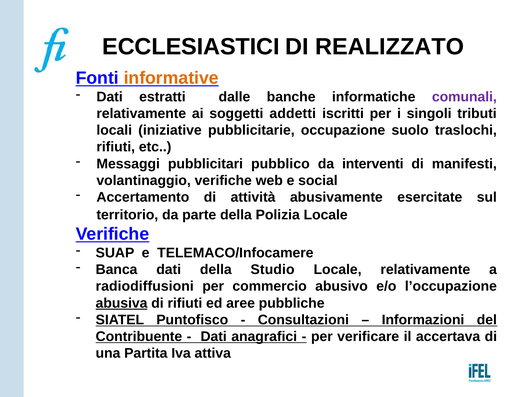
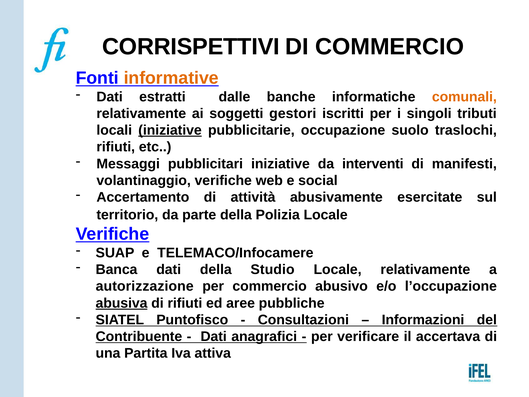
ECCLESIASTICI: ECCLESIASTICI -> CORRISPETTIVI
DI REALIZZATO: REALIZZATO -> COMMERCIO
comunali colour: purple -> orange
addetti: addetti -> gestori
iniziative at (170, 130) underline: none -> present
pubblicitari pubblico: pubblico -> iniziative
radiodiffusioni: radiodiffusioni -> autorizzazione
